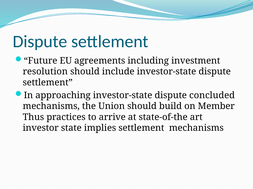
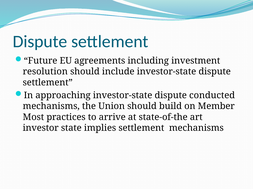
concluded: concluded -> conducted
Thus: Thus -> Most
